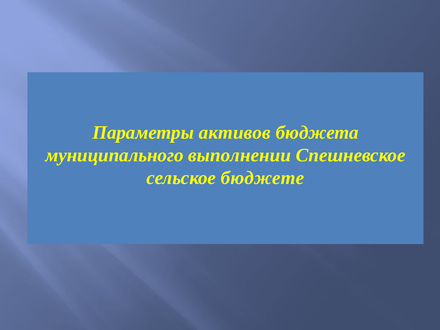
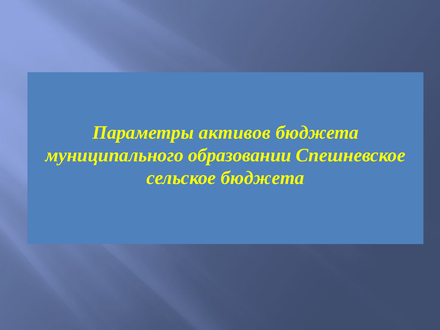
выполнении: выполнении -> образовании
сельское бюджете: бюджете -> бюджета
